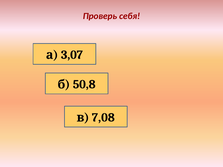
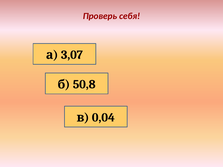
7,08: 7,08 -> 0,04
